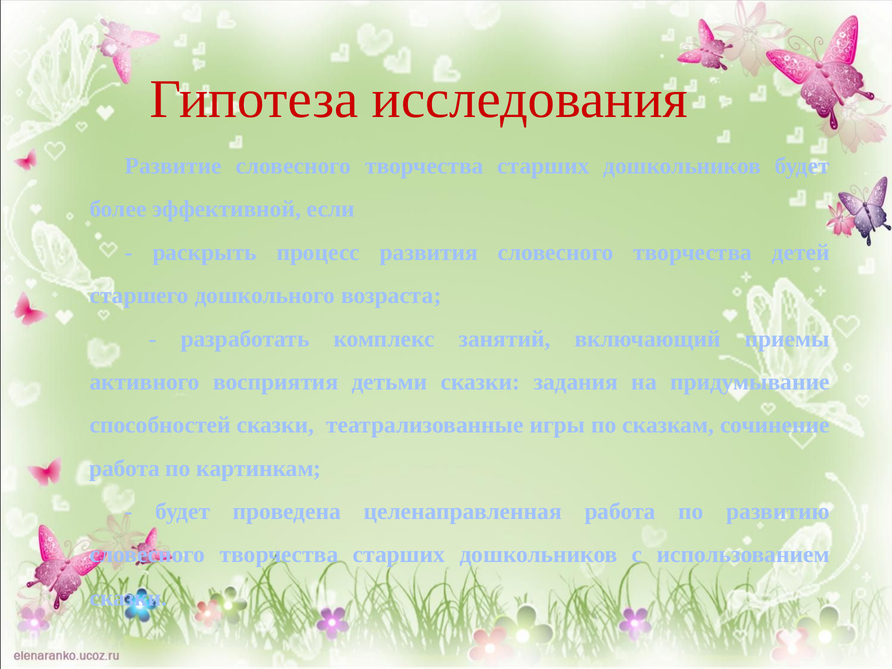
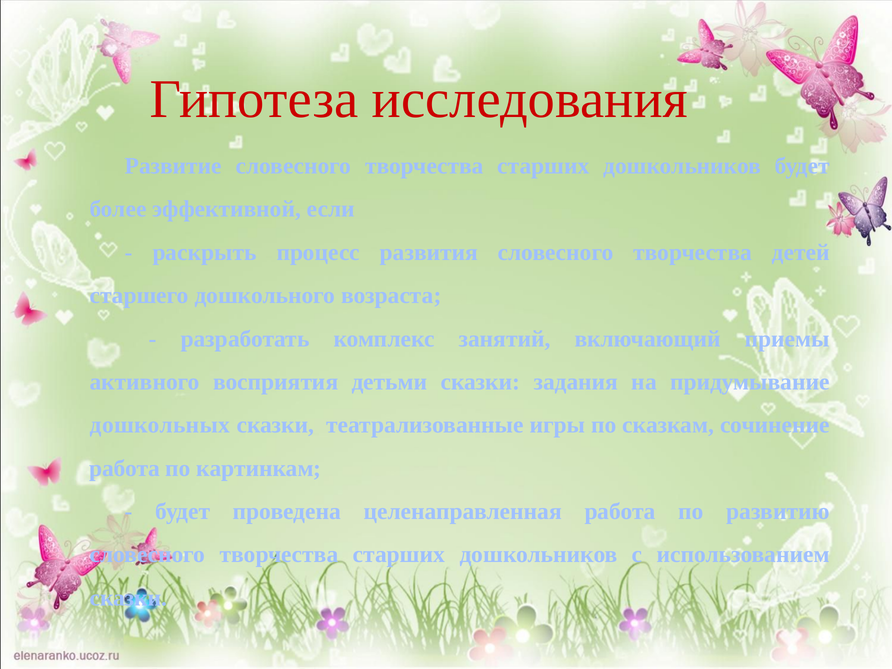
способностей: способностей -> дошкольных
